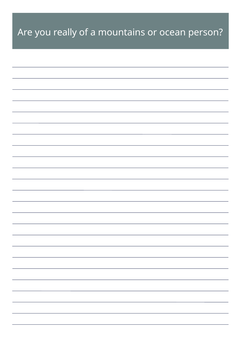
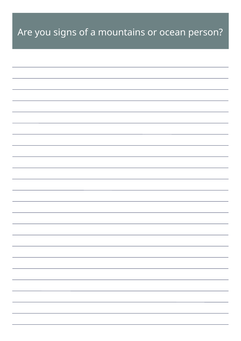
really: really -> signs
